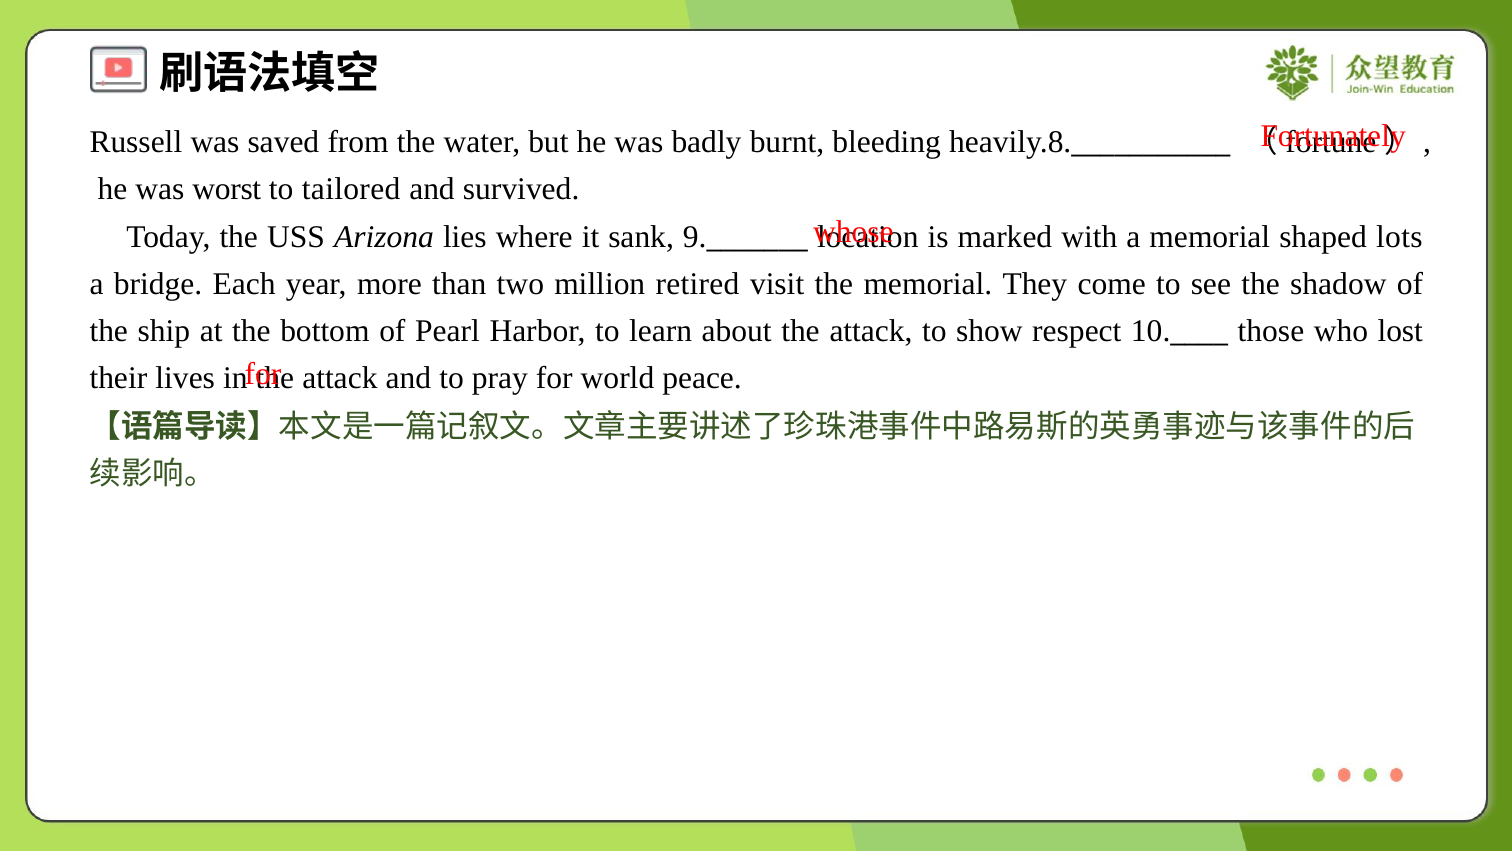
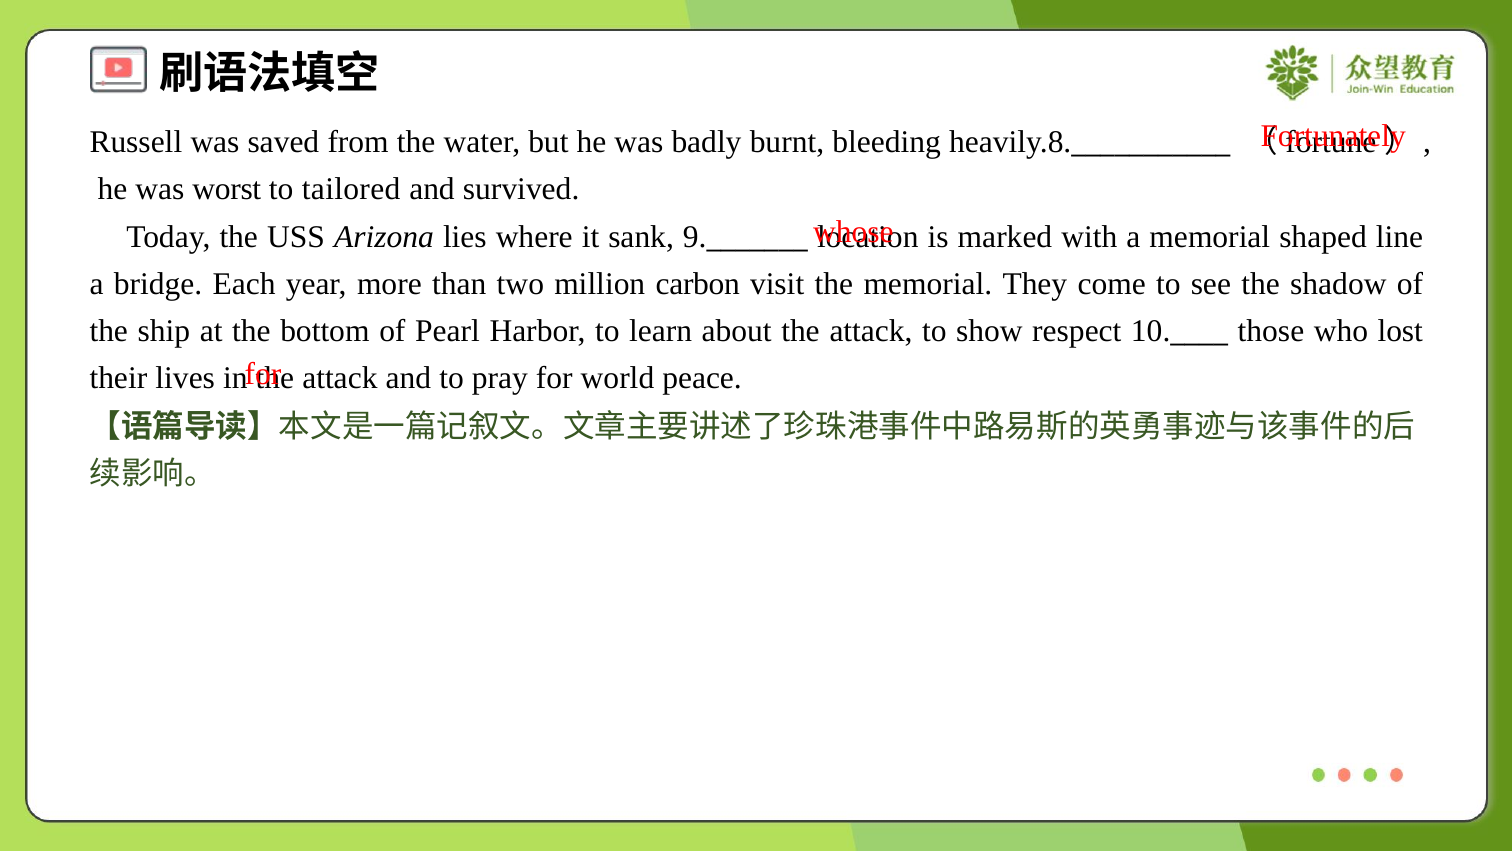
lots: lots -> line
retired: retired -> carbon
